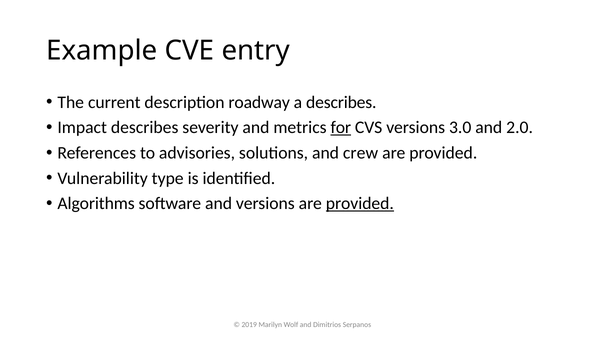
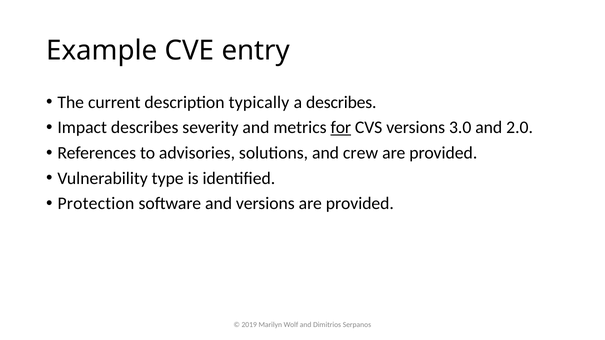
roadway: roadway -> typically
Algorithms: Algorithms -> Protection
provided at (360, 204) underline: present -> none
